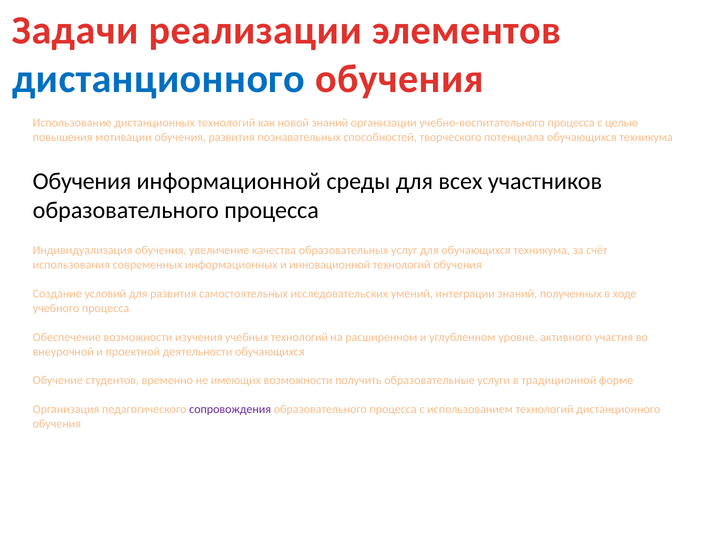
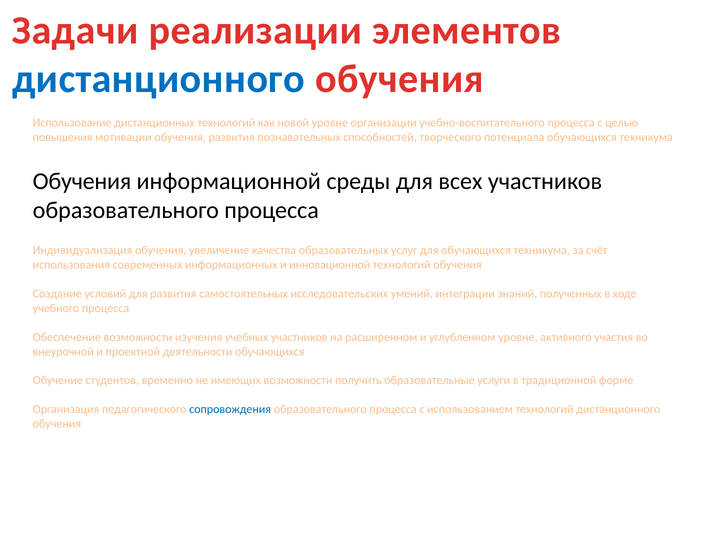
новой знаний: знаний -> уровне
учебных технологий: технологий -> участников
сопровождения colour: purple -> blue
